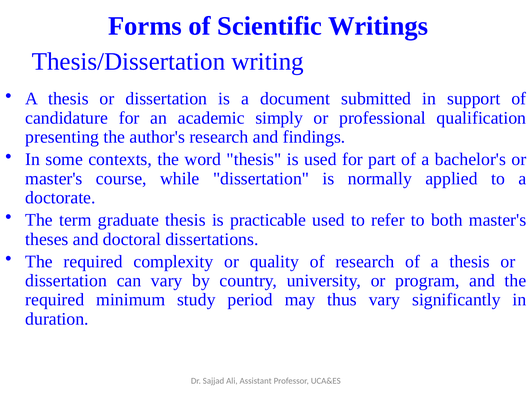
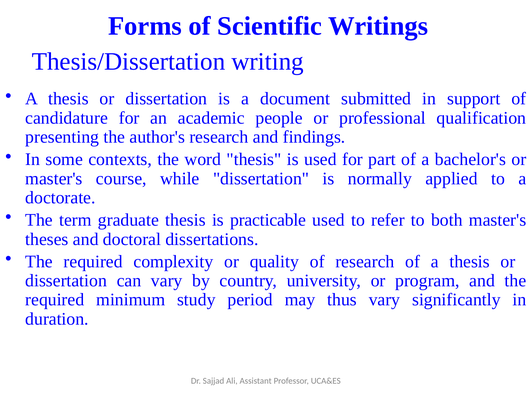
simply: simply -> people
